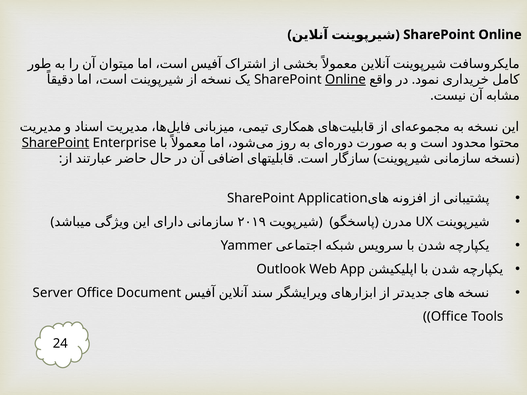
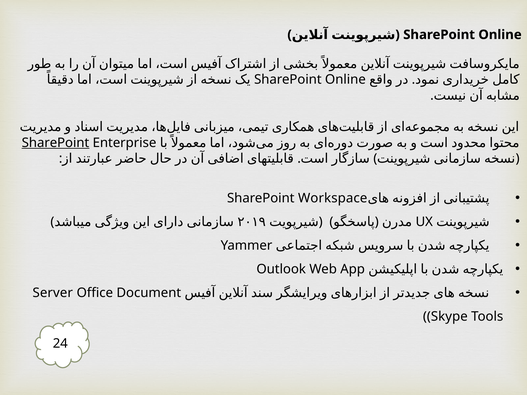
Online at (345, 80) underline: present -> none
Application: Application -> Workspace
Office at (449, 317): Office -> Skype
